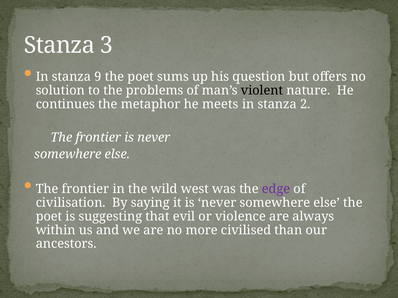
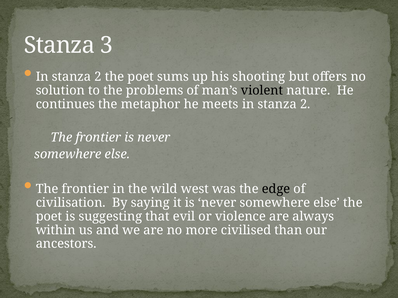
9 at (98, 77): 9 -> 2
question: question -> shooting
edge colour: purple -> black
